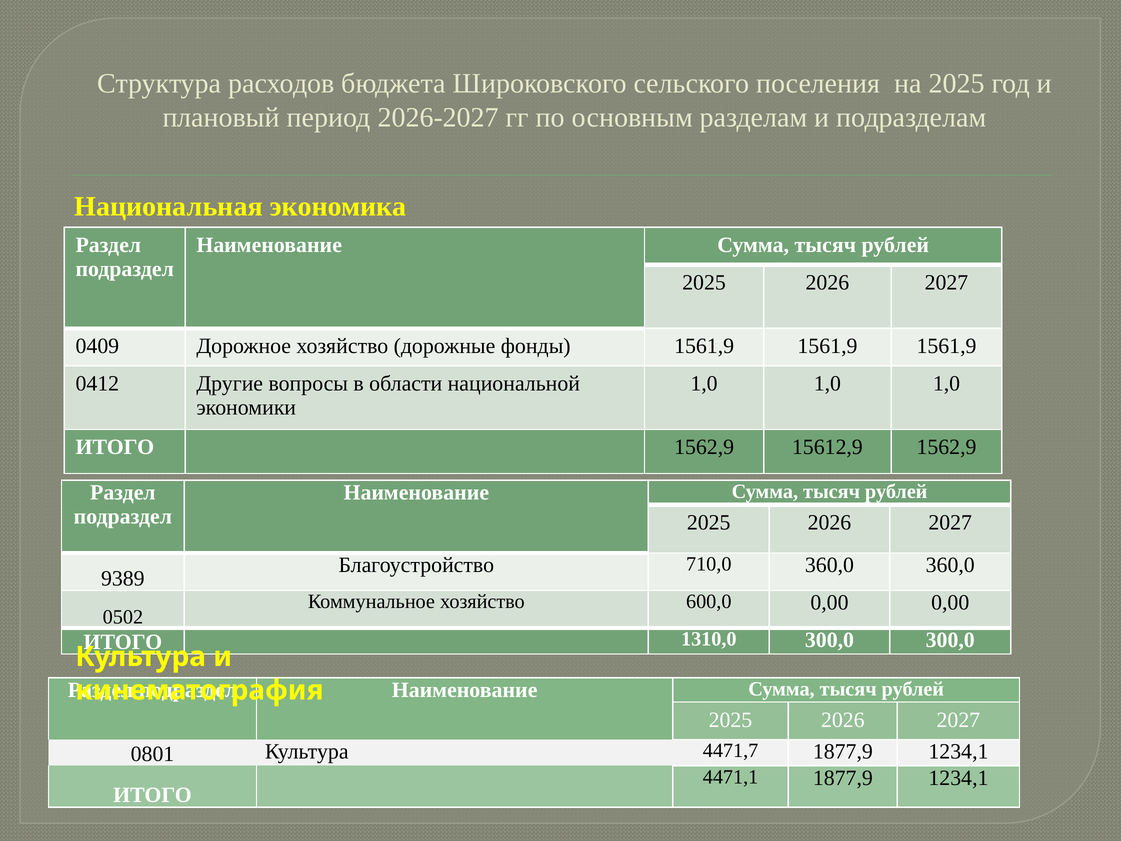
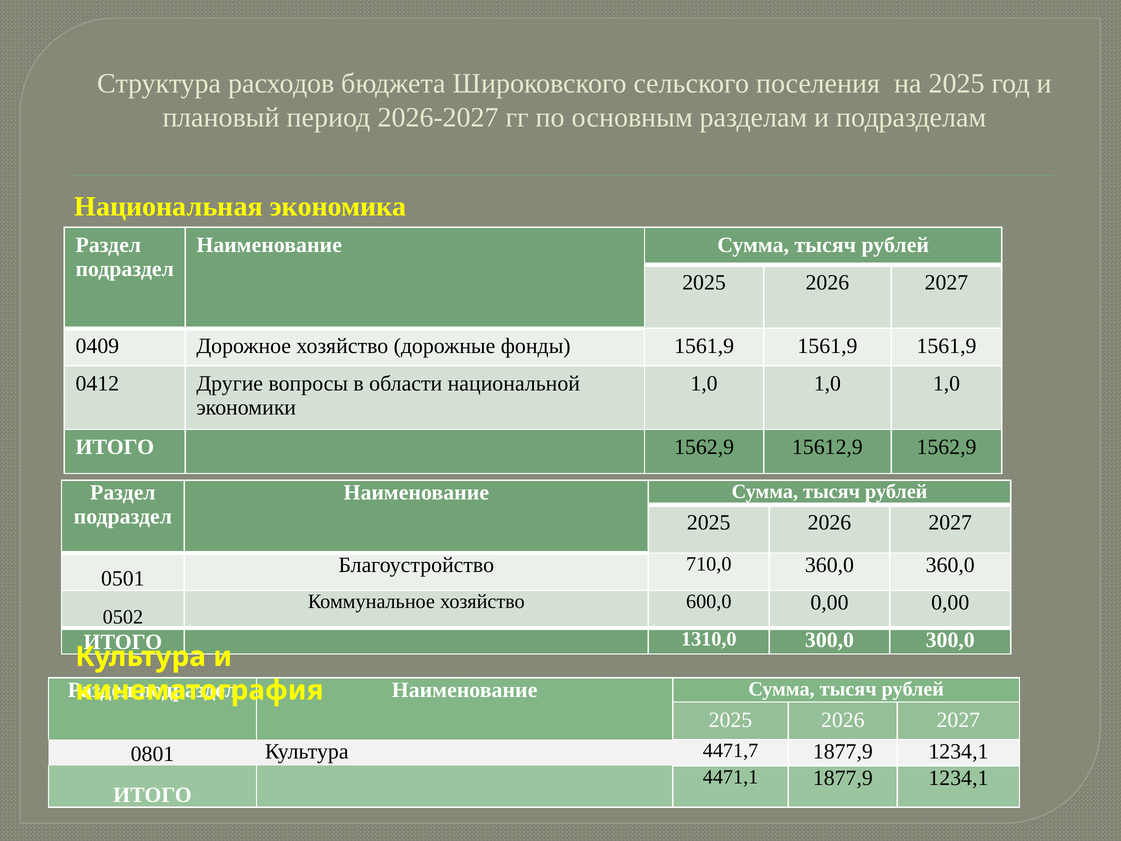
9389: 9389 -> 0501
